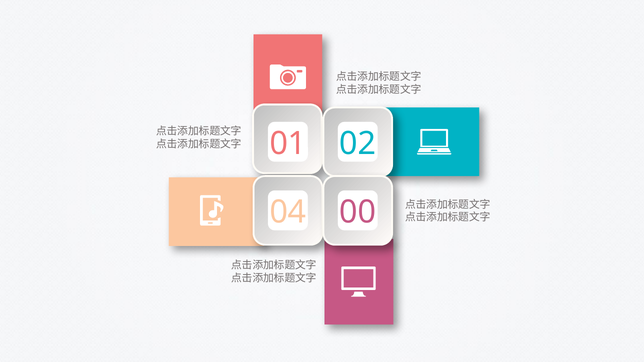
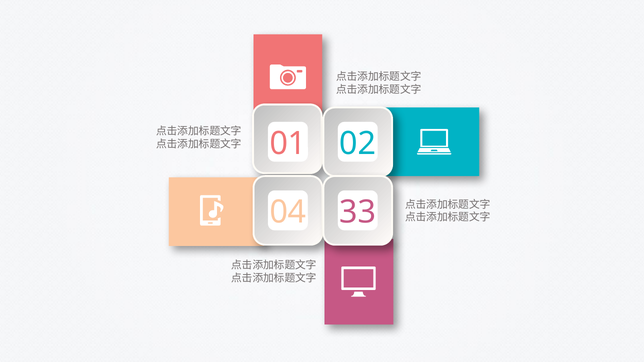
00: 00 -> 33
